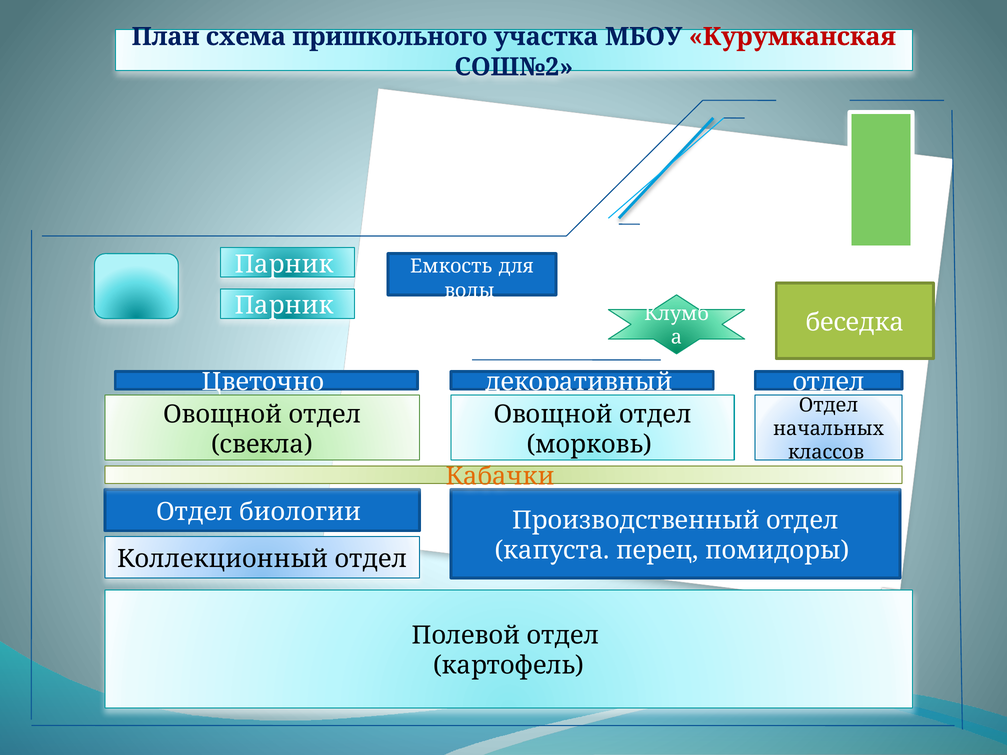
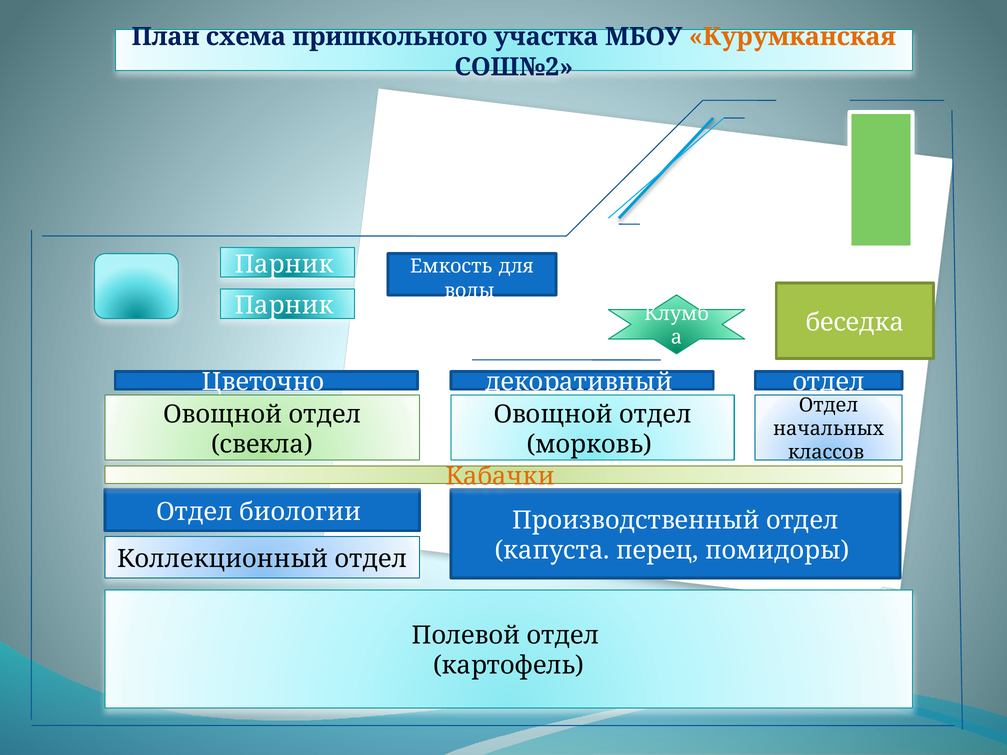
Курумканская colour: red -> orange
